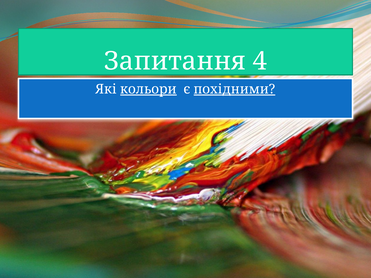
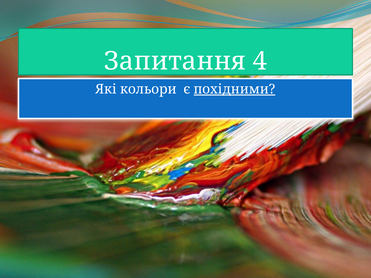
кольори underline: present -> none
